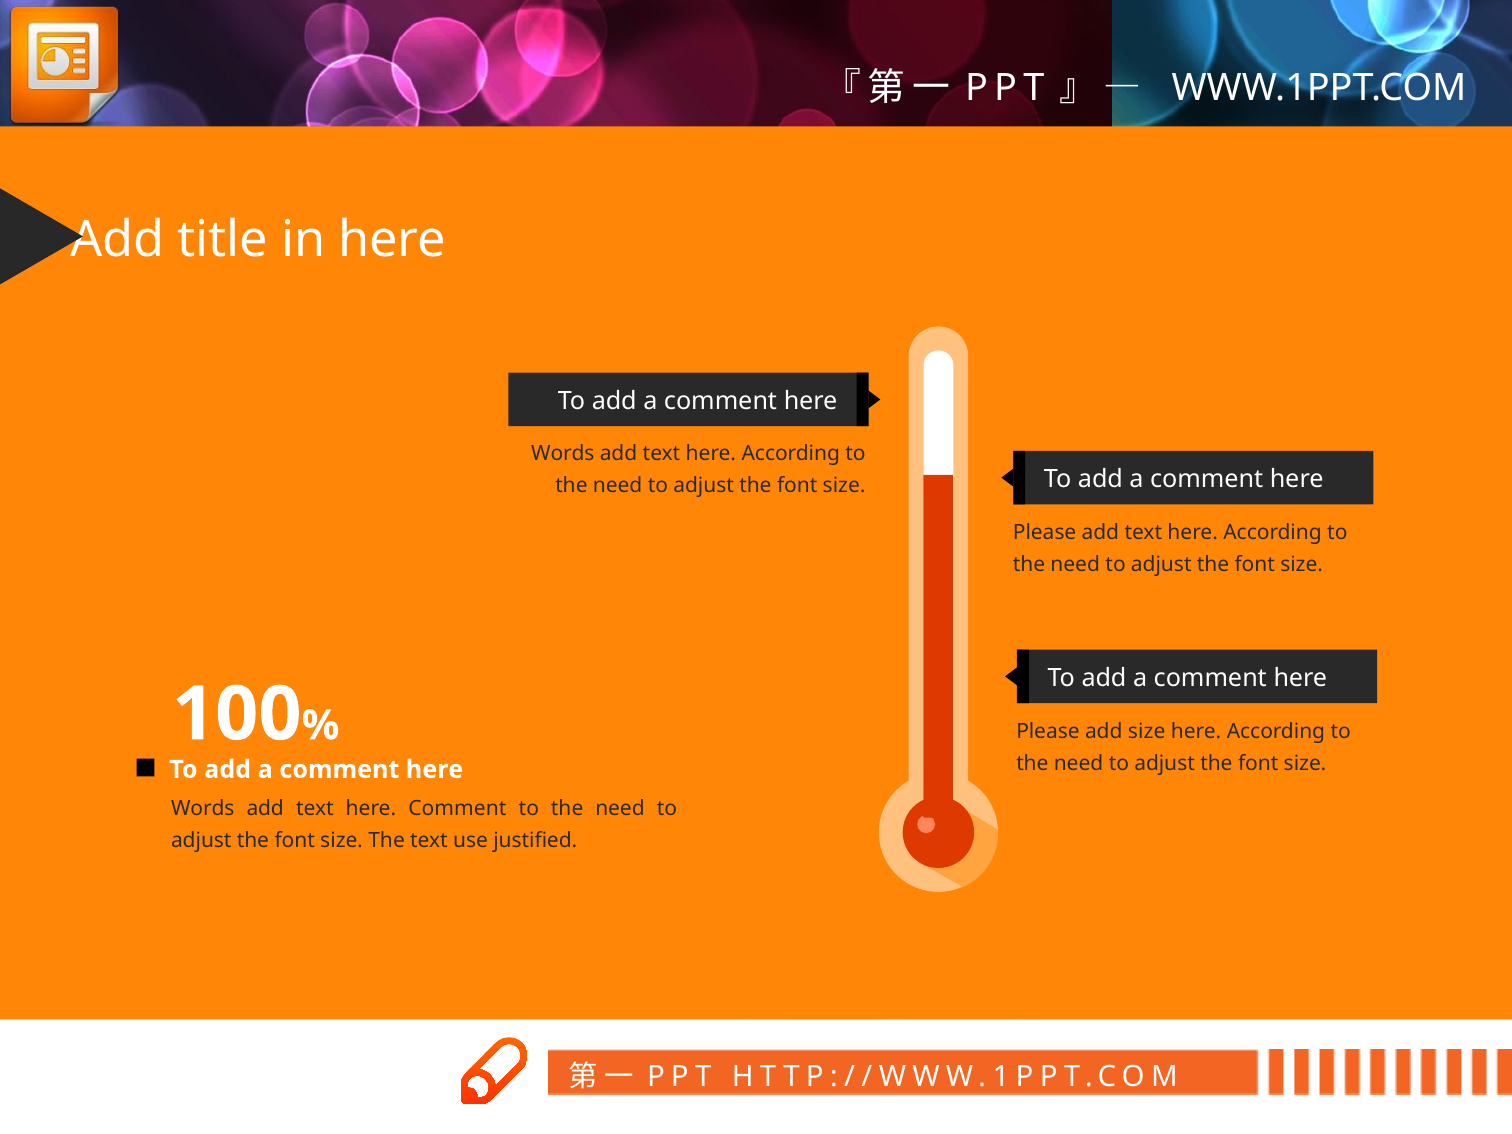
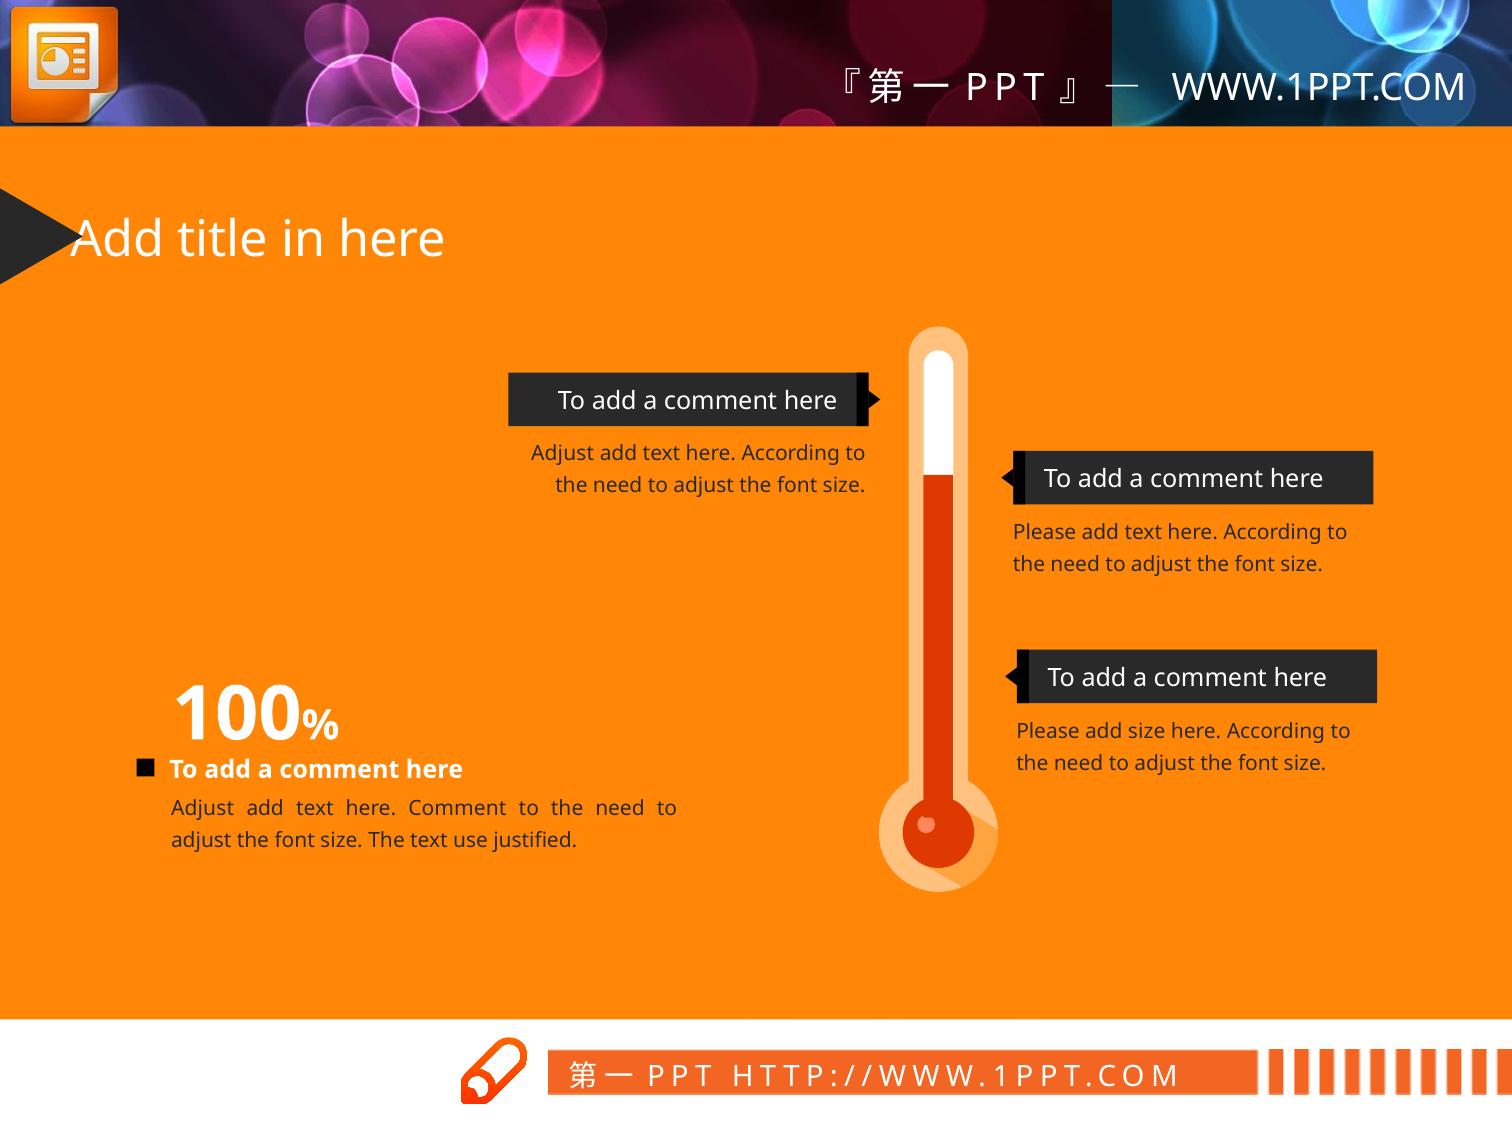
Words at (563, 454): Words -> Adjust
Words at (203, 809): Words -> Adjust
